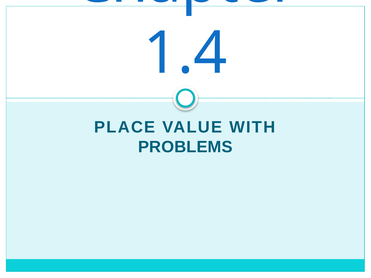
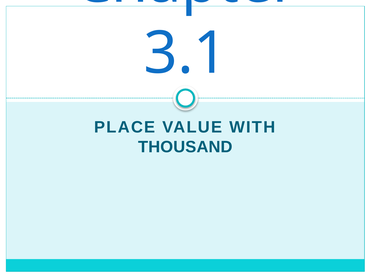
1.4: 1.4 -> 3.1
PROBLEMS: PROBLEMS -> THOUSAND
